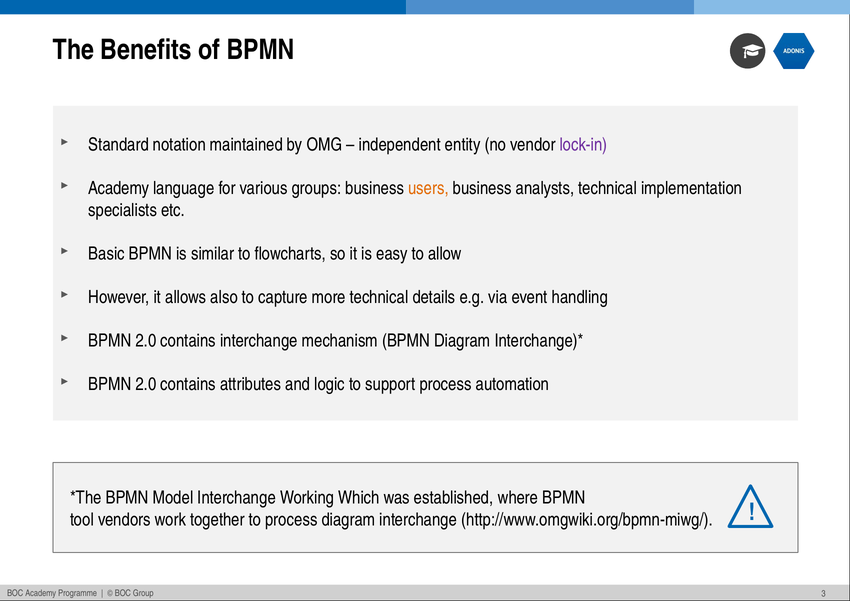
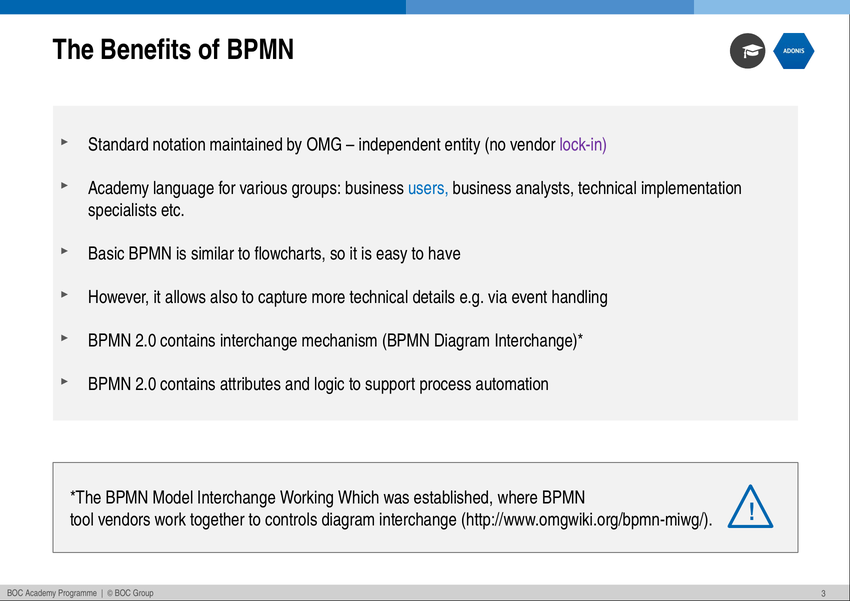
users colour: orange -> blue
allow: allow -> have
to process: process -> controls
